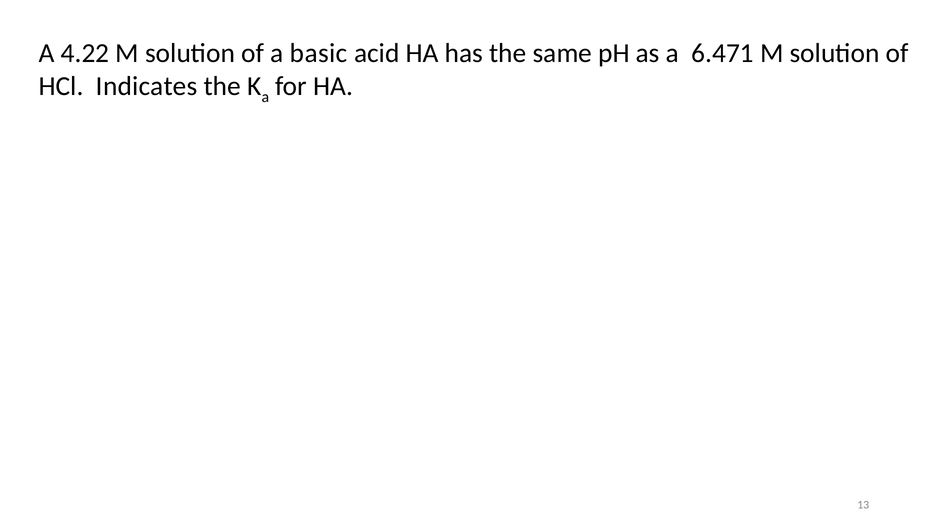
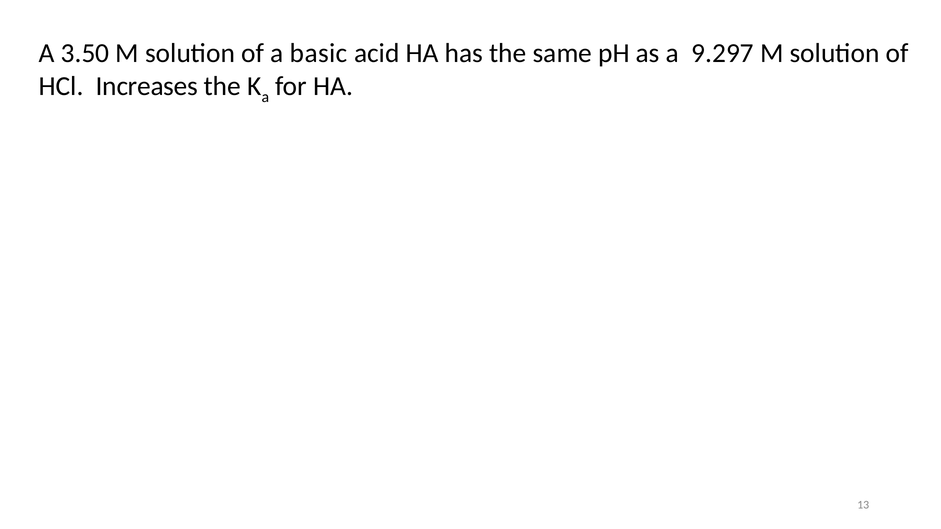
4.22: 4.22 -> 3.50
6.471: 6.471 -> 9.297
Indicates: Indicates -> Increases
